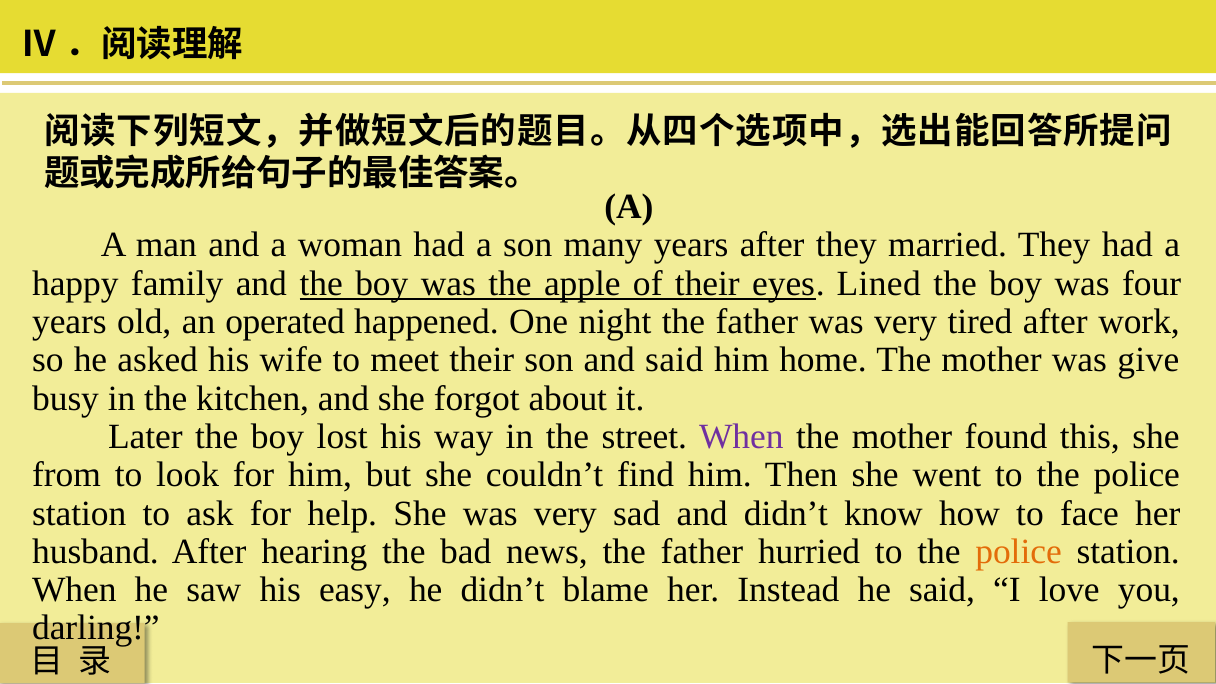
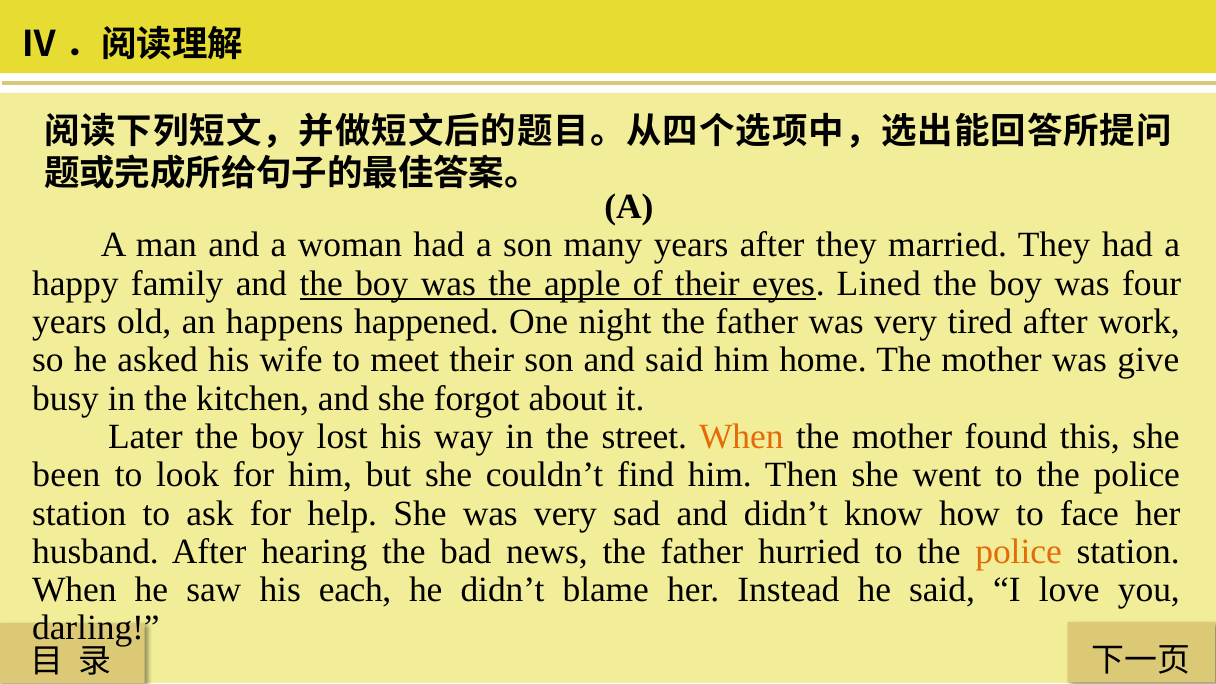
operated: operated -> happens
When at (741, 437) colour: purple -> orange
from: from -> been
easy: easy -> each
